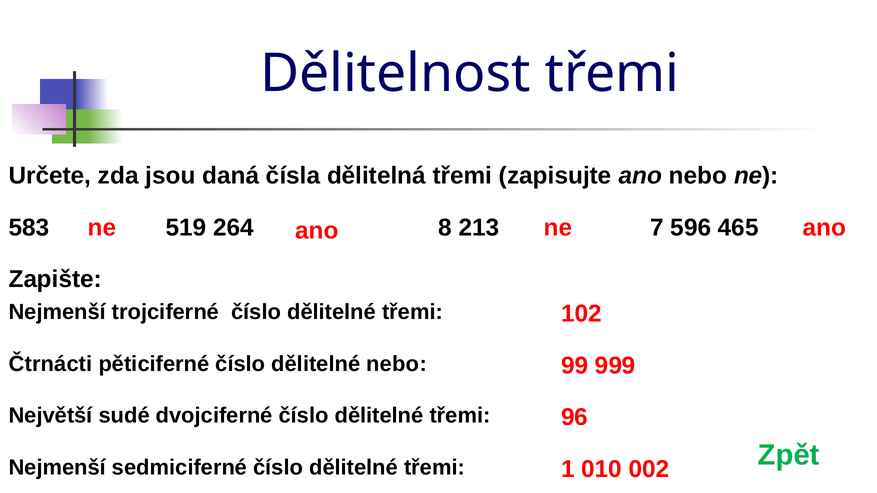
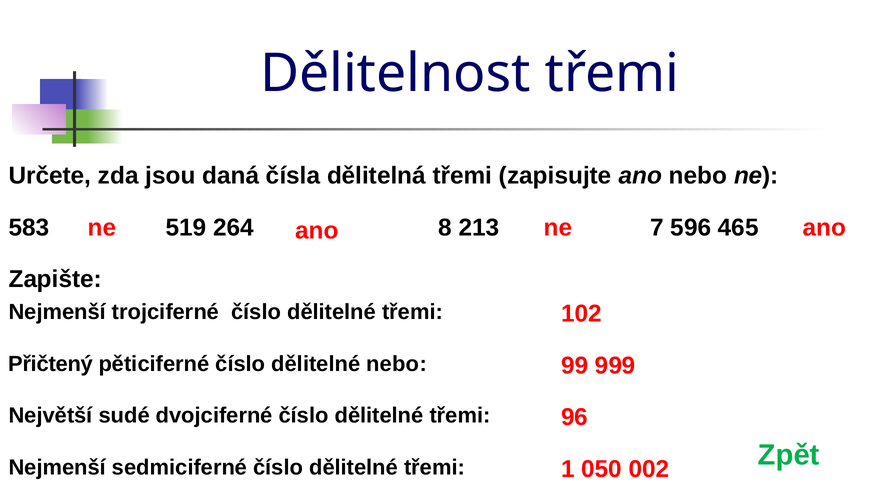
Čtrnácti: Čtrnácti -> Přičtený
010: 010 -> 050
